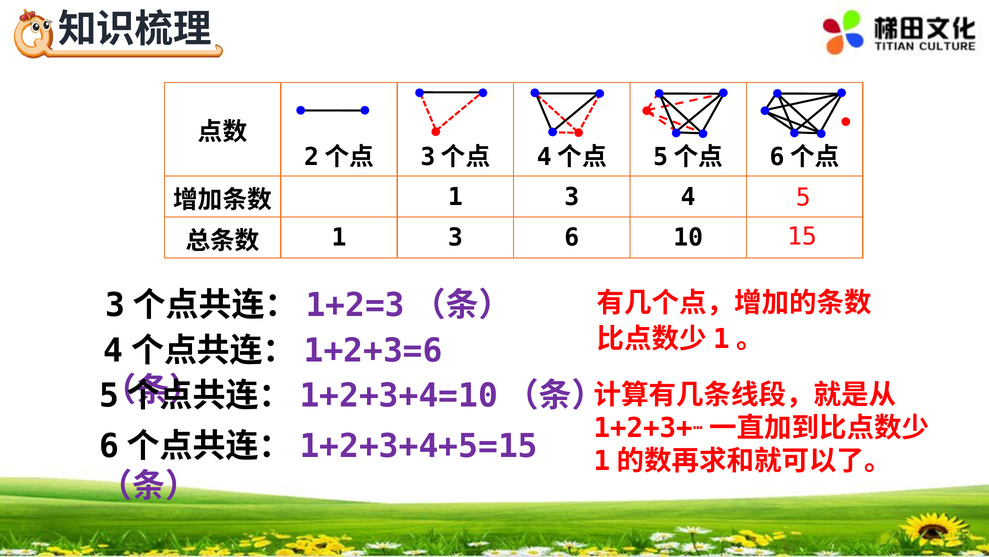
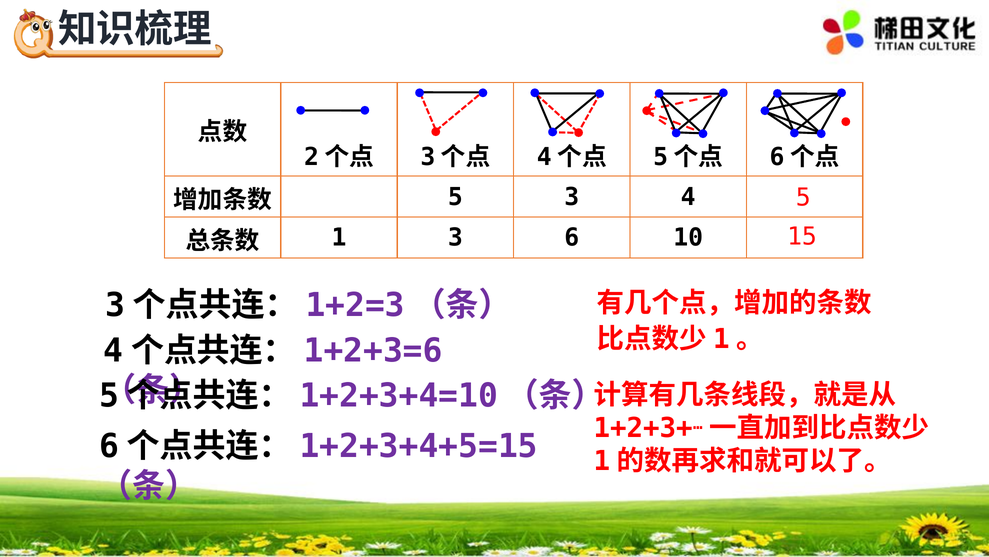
1 at (455, 197): 1 -> 5
